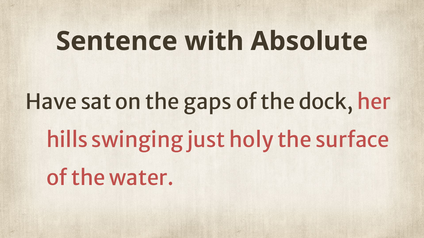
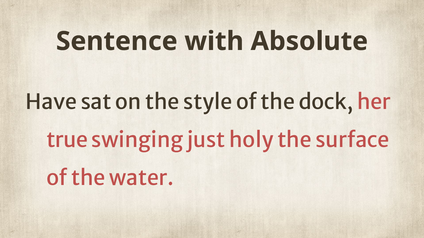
gaps: gaps -> style
hills: hills -> true
